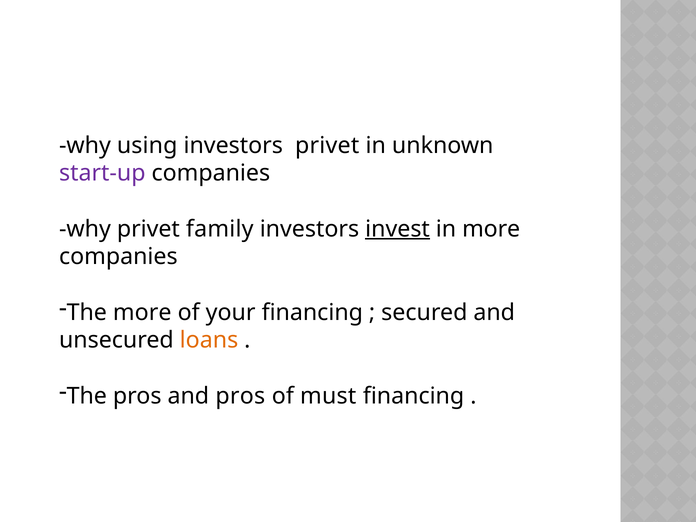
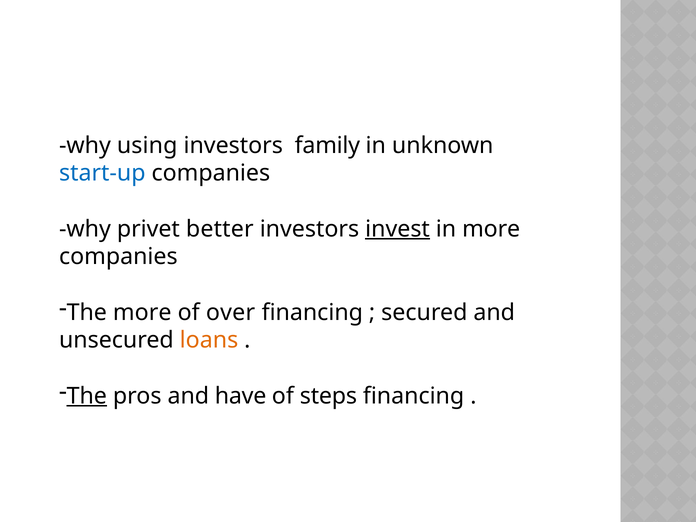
investors privet: privet -> family
start-up colour: purple -> blue
family: family -> better
your: your -> over
The at (87, 396) underline: none -> present
and pros: pros -> have
must: must -> steps
